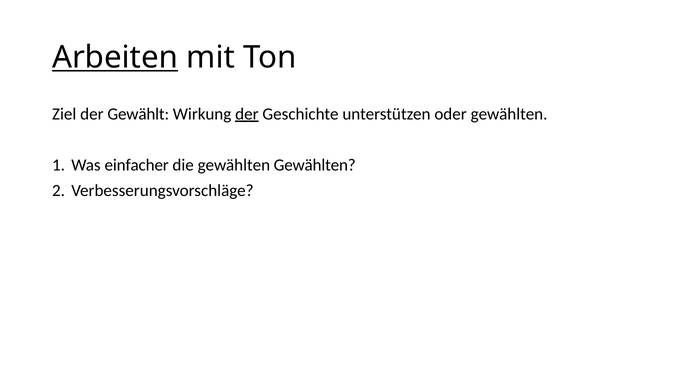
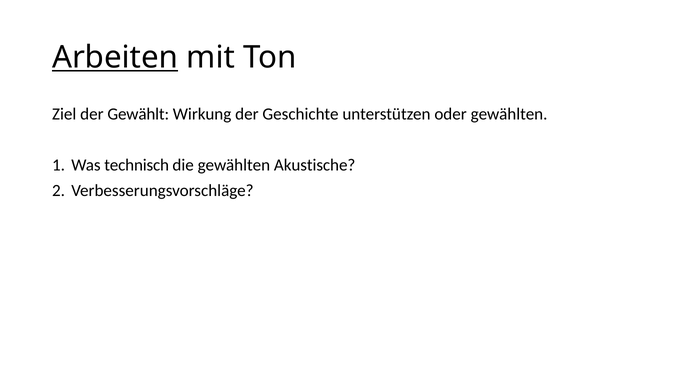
der at (247, 114) underline: present -> none
einfacher: einfacher -> technisch
gewählten Gewählten: Gewählten -> Akustische
